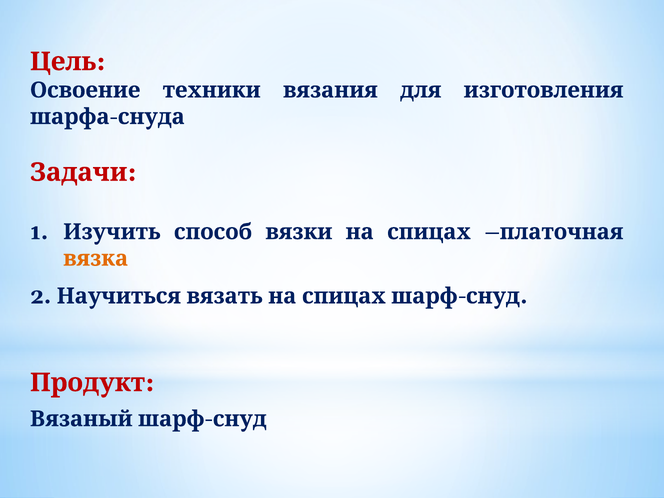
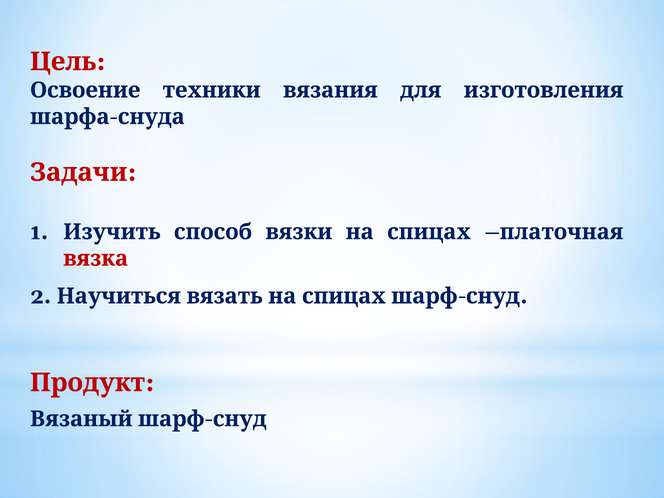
вязка colour: orange -> red
